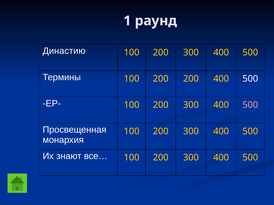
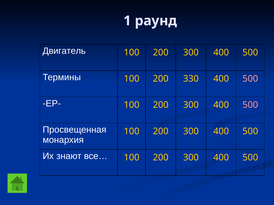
Династию: Династию -> Двигатель
200 200: 200 -> 330
500 at (250, 79) colour: white -> pink
